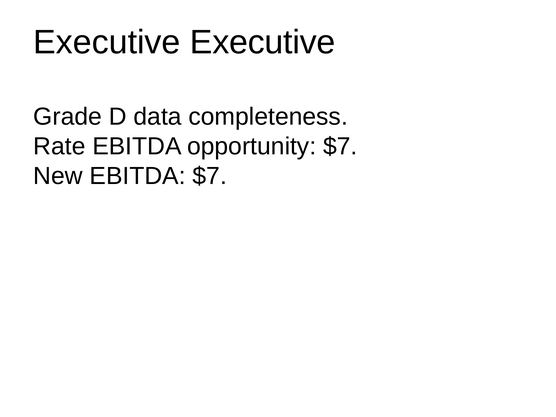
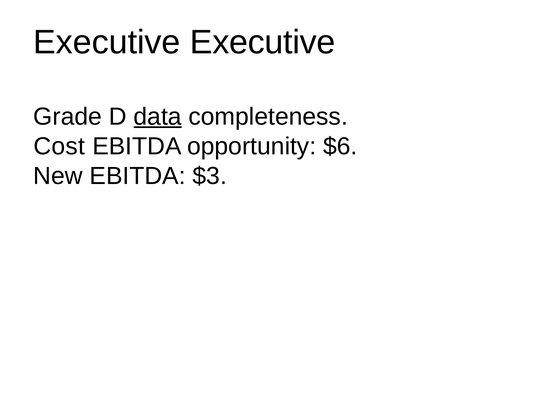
data underline: none -> present
Rate: Rate -> Cost
opportunity $7: $7 -> $6
EBITDA $7: $7 -> $3
